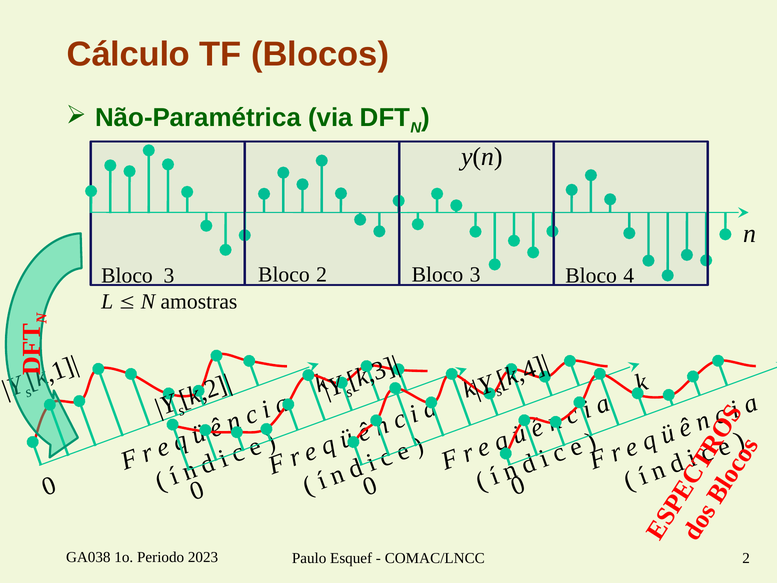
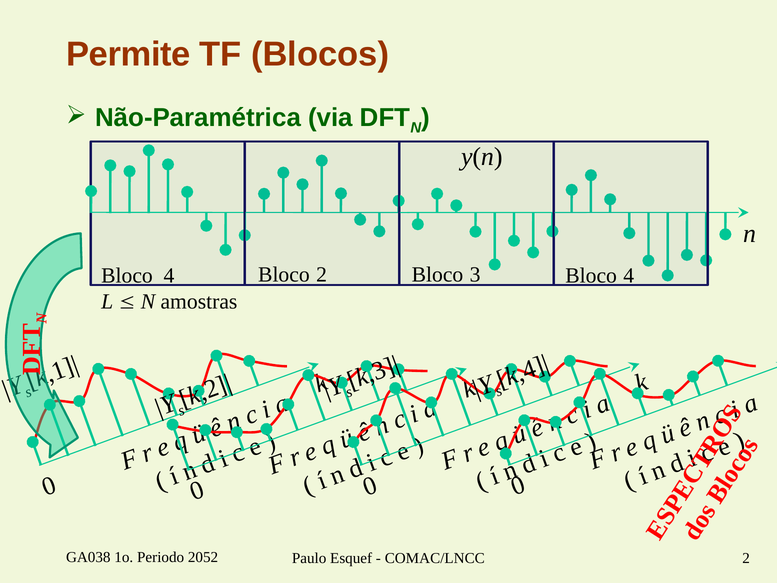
Cálculo: Cálculo -> Permite
3 at (169, 275): 3 -> 4
2023: 2023 -> 2052
